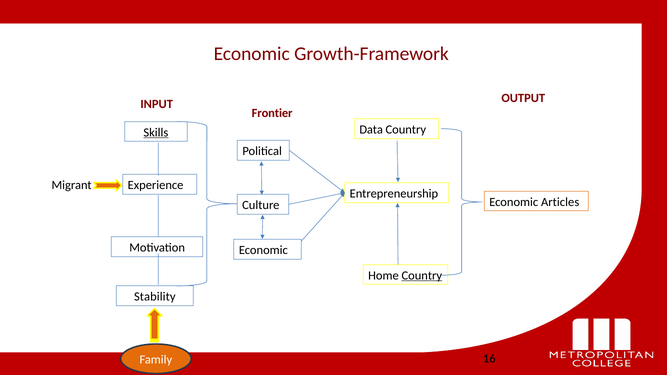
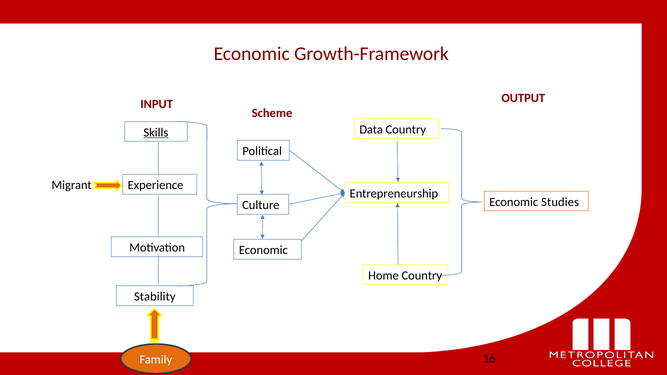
Frontier: Frontier -> Scheme
Articles: Articles -> Studies
Country at (422, 276) underline: present -> none
